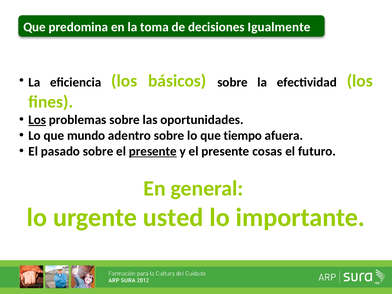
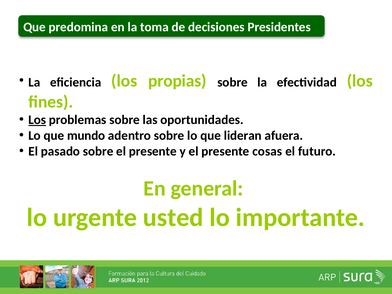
Igualmente: Igualmente -> Presidentes
básicos: básicos -> propias
tiempo: tiempo -> lideran
presente at (153, 151) underline: present -> none
